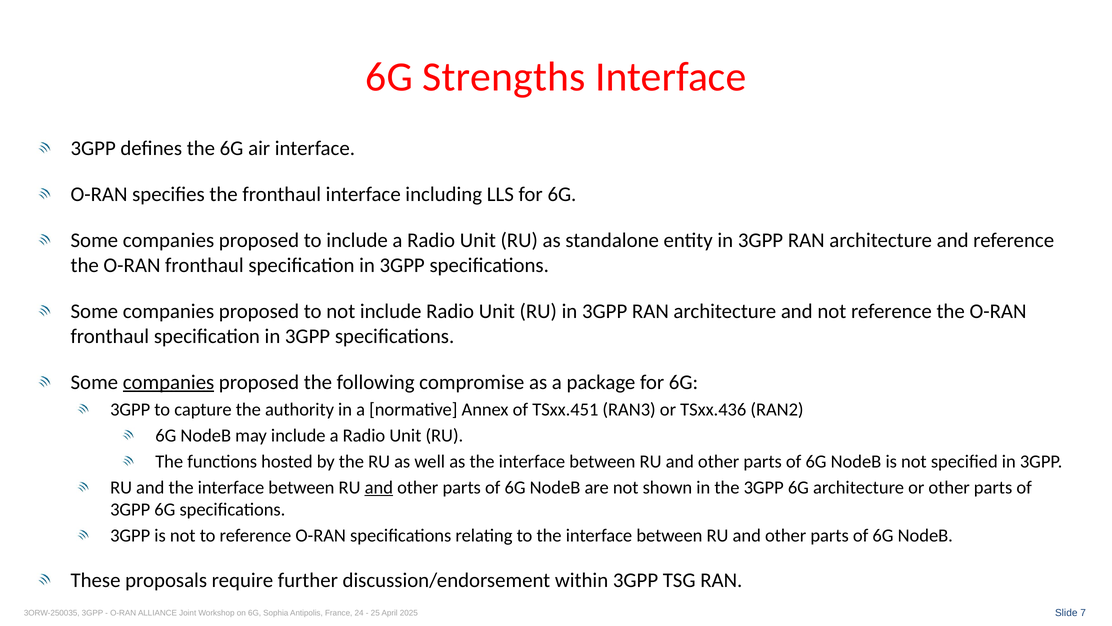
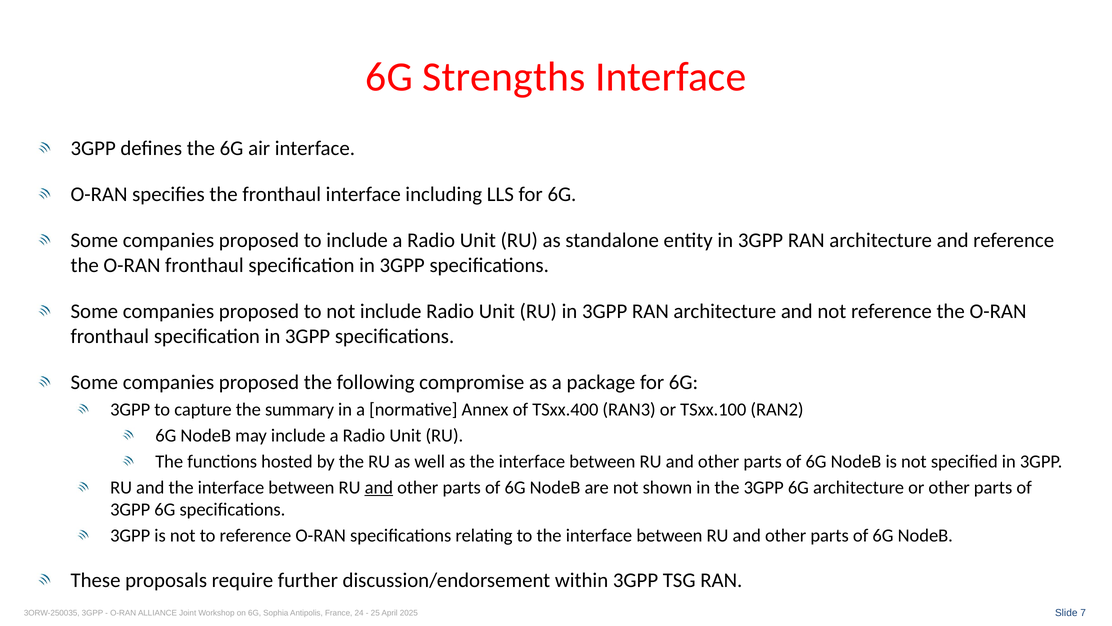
companies at (169, 382) underline: present -> none
authority: authority -> summary
TSxx.451: TSxx.451 -> TSxx.400
TSxx.436: TSxx.436 -> TSxx.100
